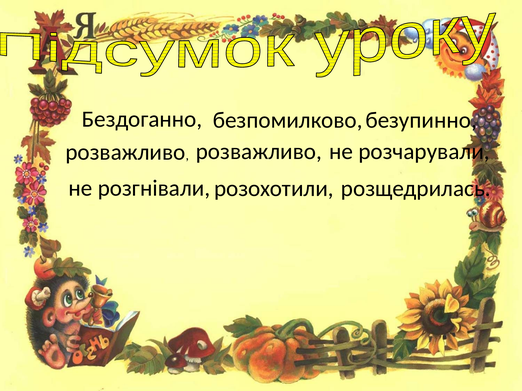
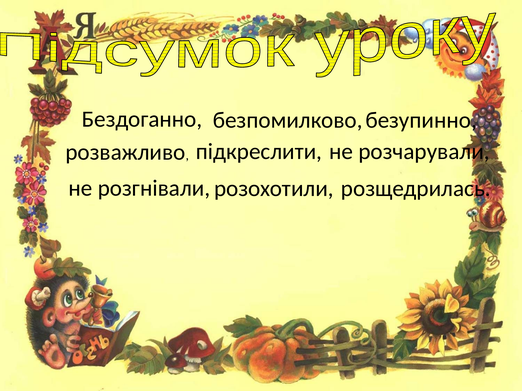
розважливо at (259, 152): розважливо -> підкреслити
